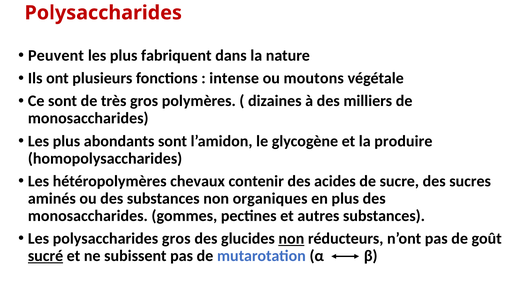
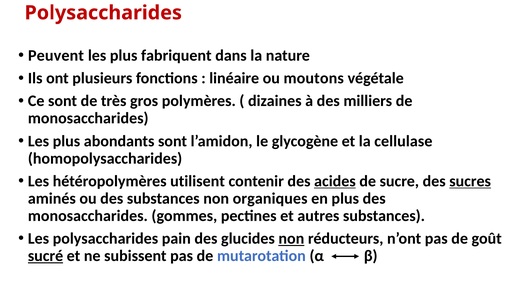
intense: intense -> linéaire
produire: produire -> cellulase
chevaux: chevaux -> utilisent
acides underline: none -> present
sucres underline: none -> present
polysaccharides gros: gros -> pain
